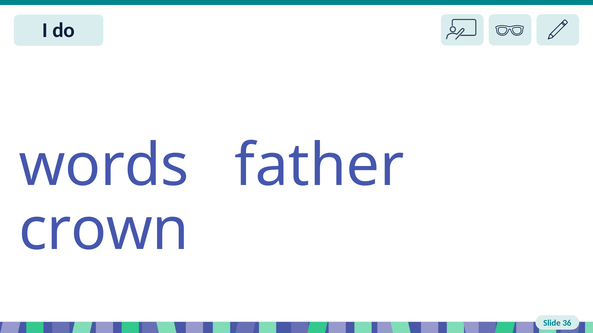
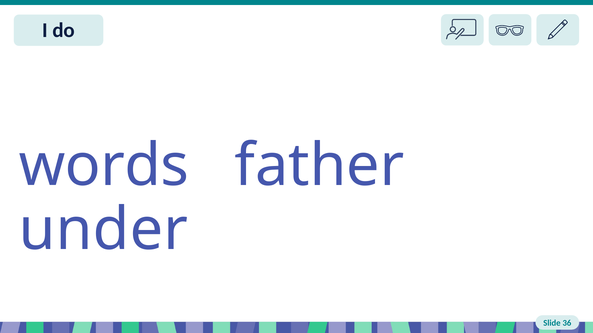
crown: crown -> under
